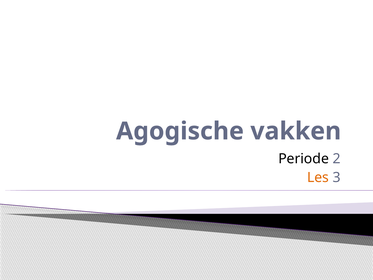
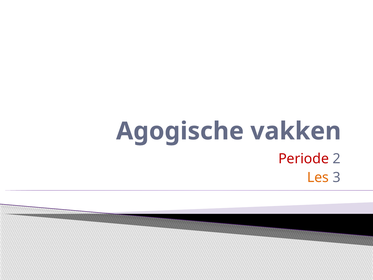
Periode colour: black -> red
